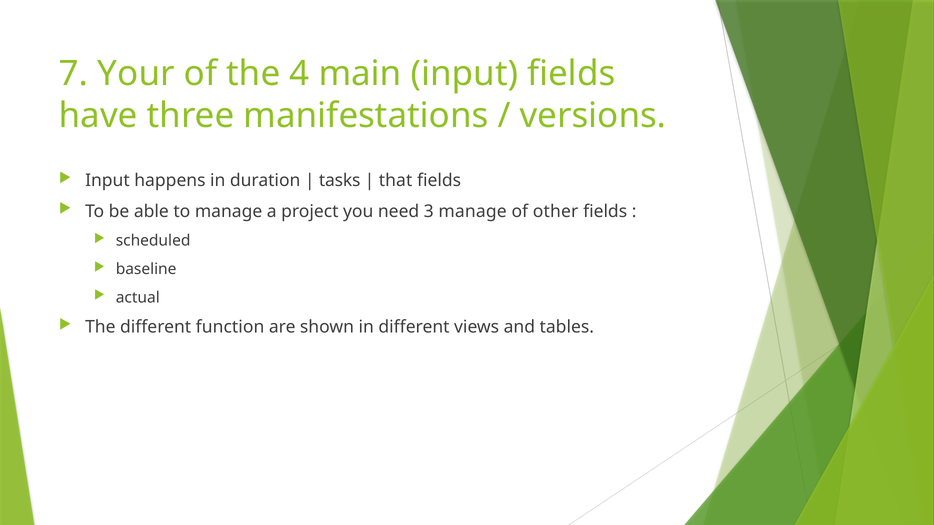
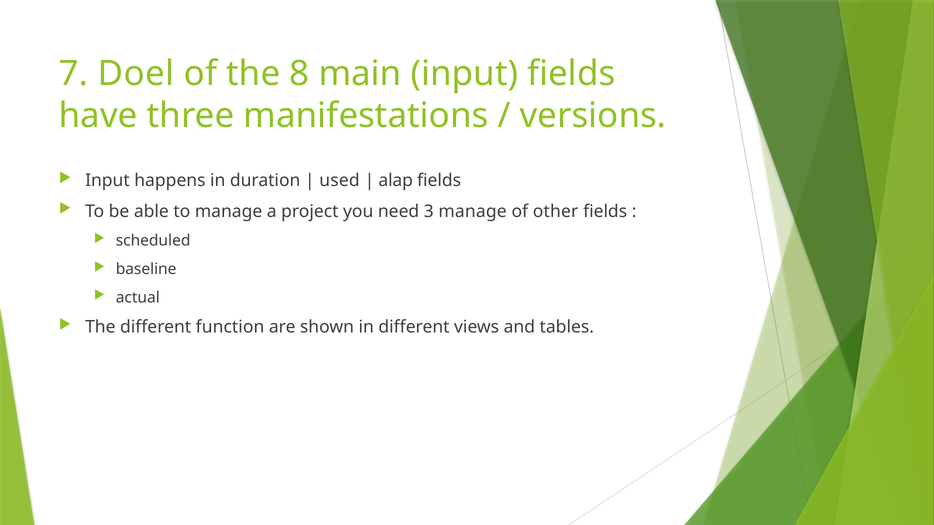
Your: Your -> Doel
4: 4 -> 8
tasks: tasks -> used
that: that -> alap
